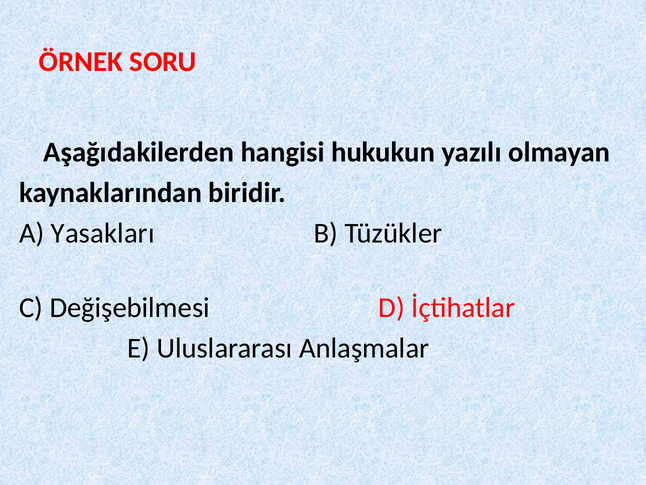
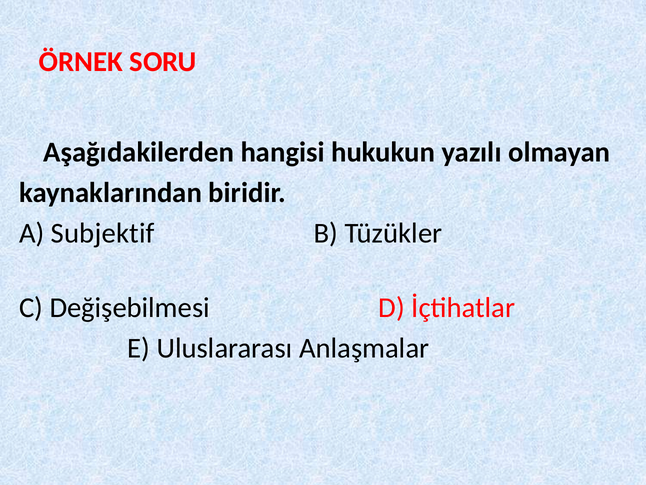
Yasakları: Yasakları -> Subjektif
